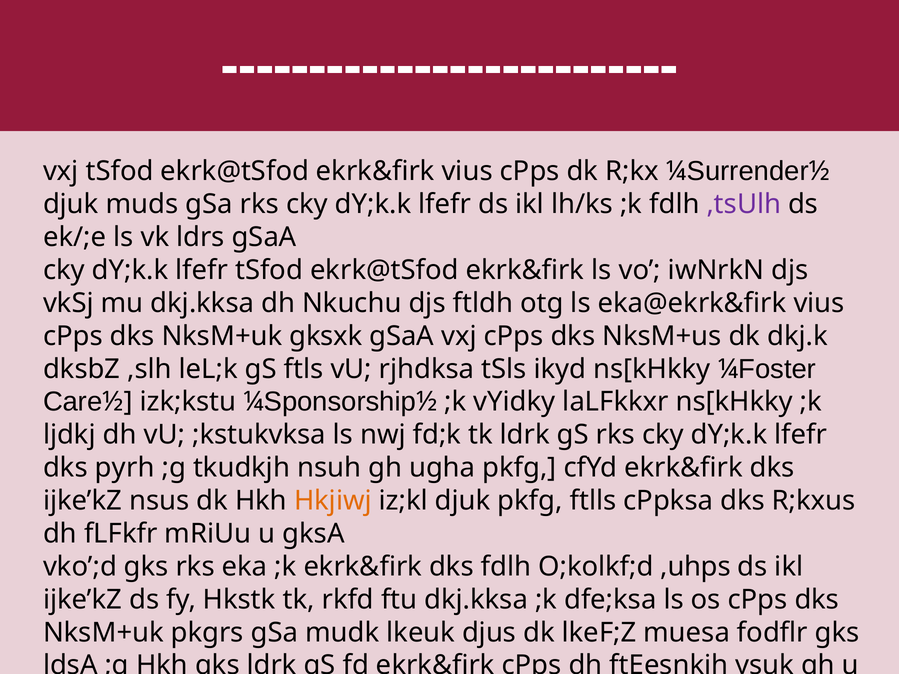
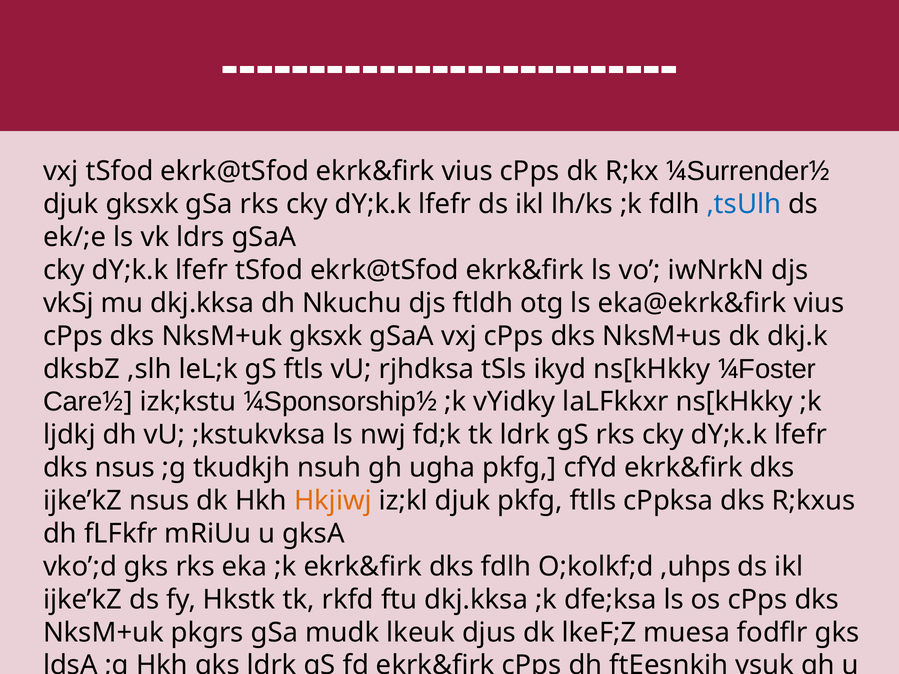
djuk muds: muds -> gksxk
,tsUlh colour: purple -> blue
dks pyrh: pyrh -> nsus
